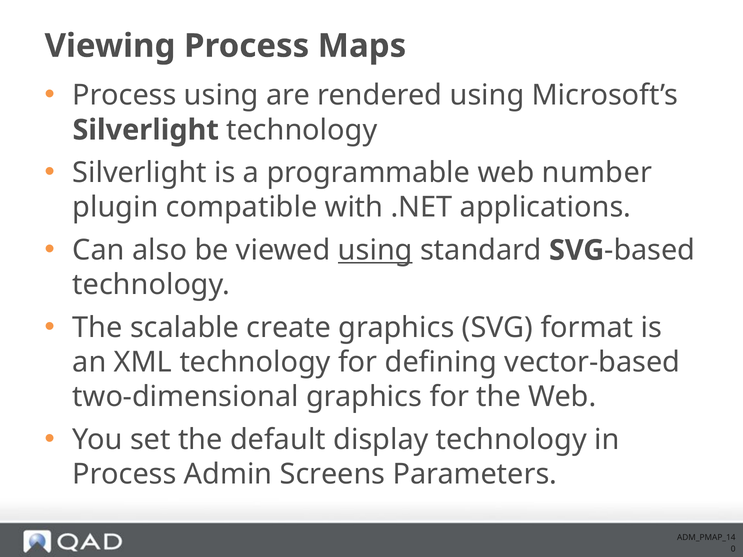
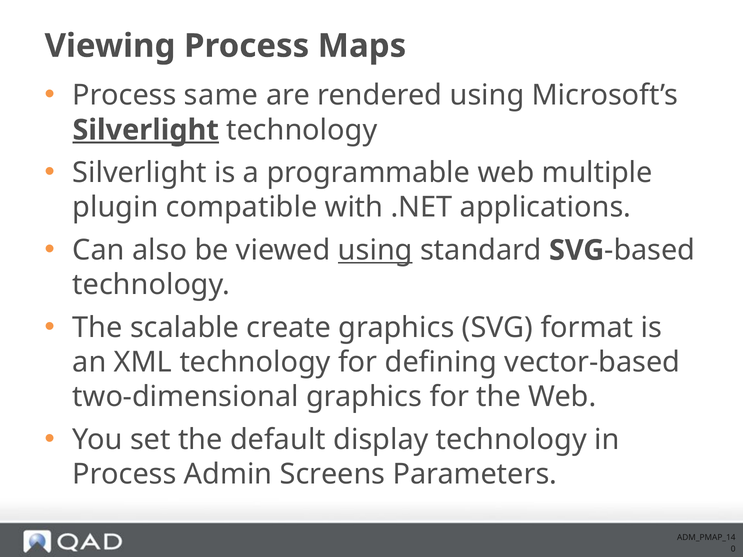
Process using: using -> same
Silverlight at (146, 130) underline: none -> present
number: number -> multiple
